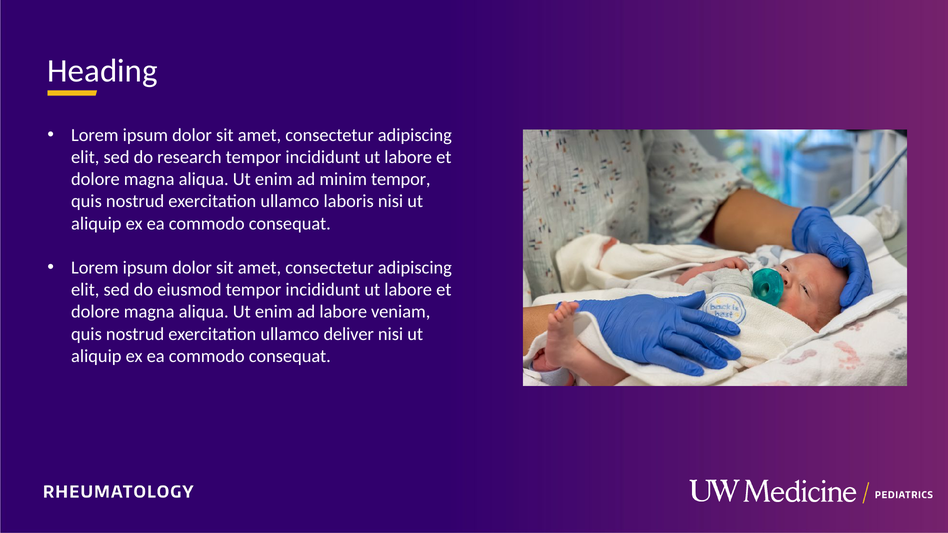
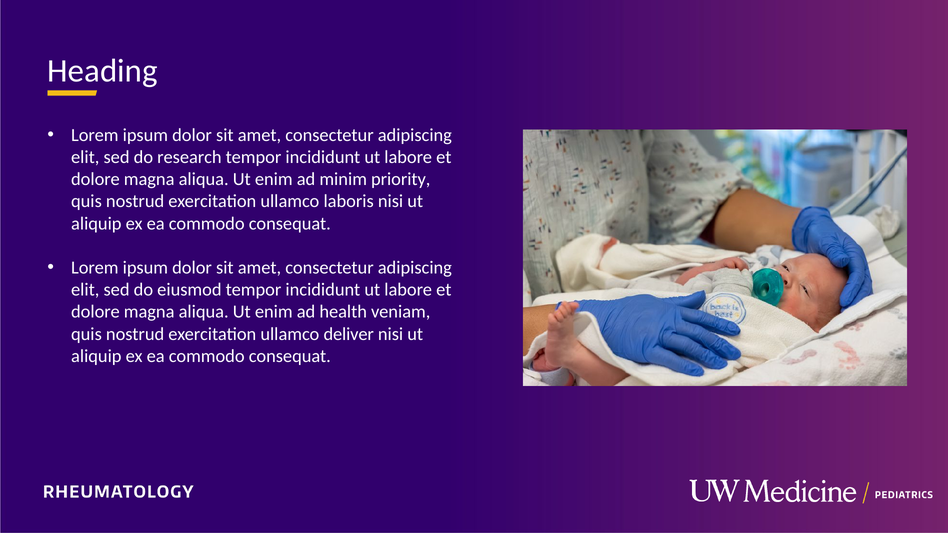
minim tempor: tempor -> priority
ad labore: labore -> health
